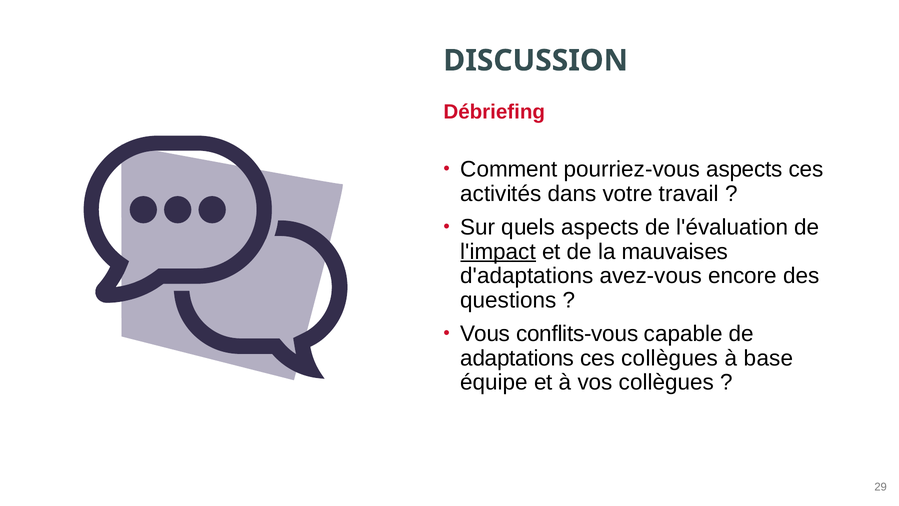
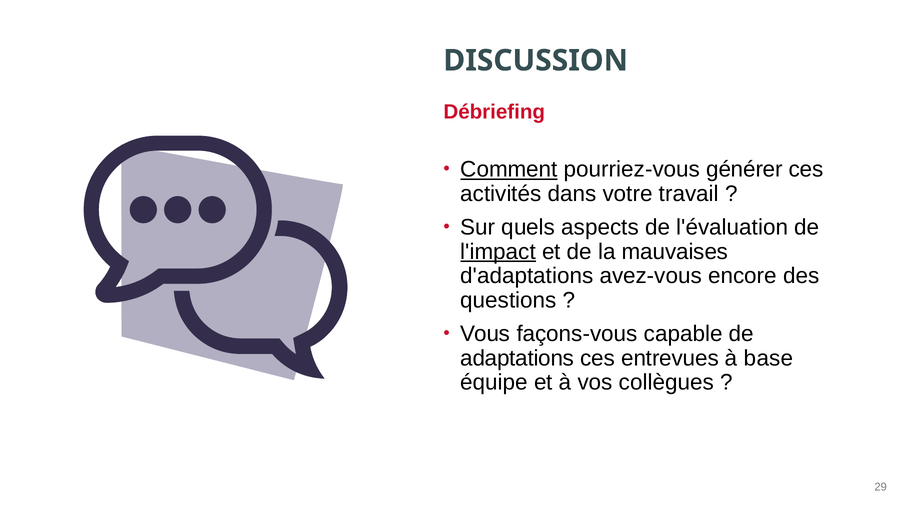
Comment underline: none -> present
pourriez-vous aspects: aspects -> générer
conflits-vous: conflits-vous -> façons-vous
ces collègues: collègues -> entrevues
